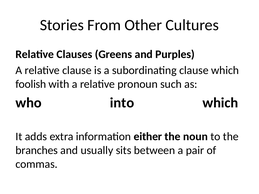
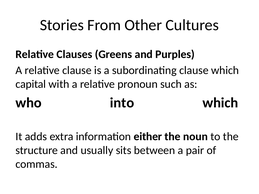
foolish: foolish -> capital
branches: branches -> structure
